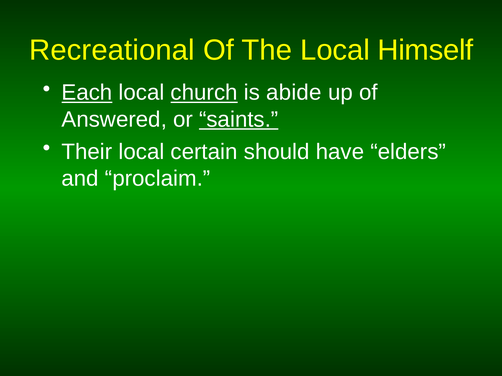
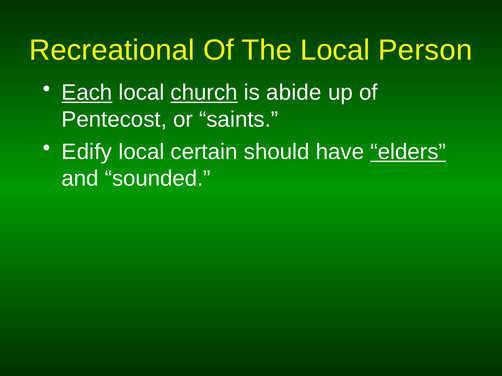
Himself: Himself -> Person
Answered: Answered -> Pentecost
saints underline: present -> none
Their: Their -> Edify
elders underline: none -> present
proclaim: proclaim -> sounded
